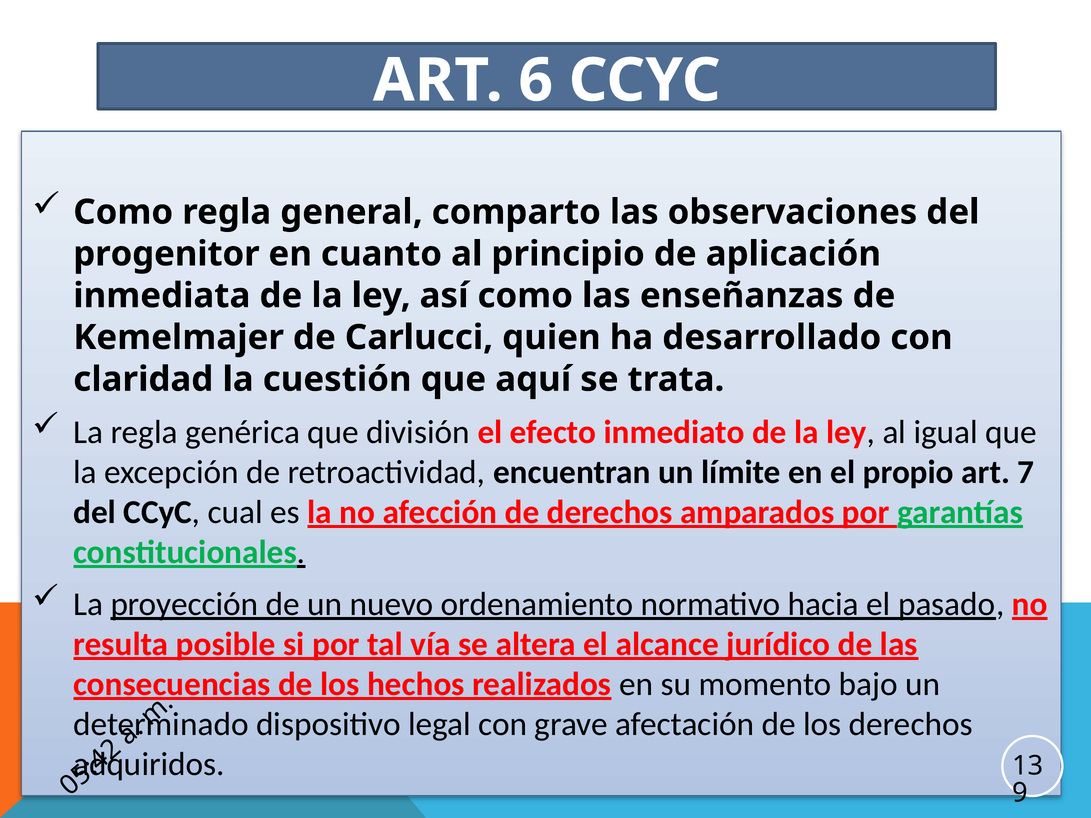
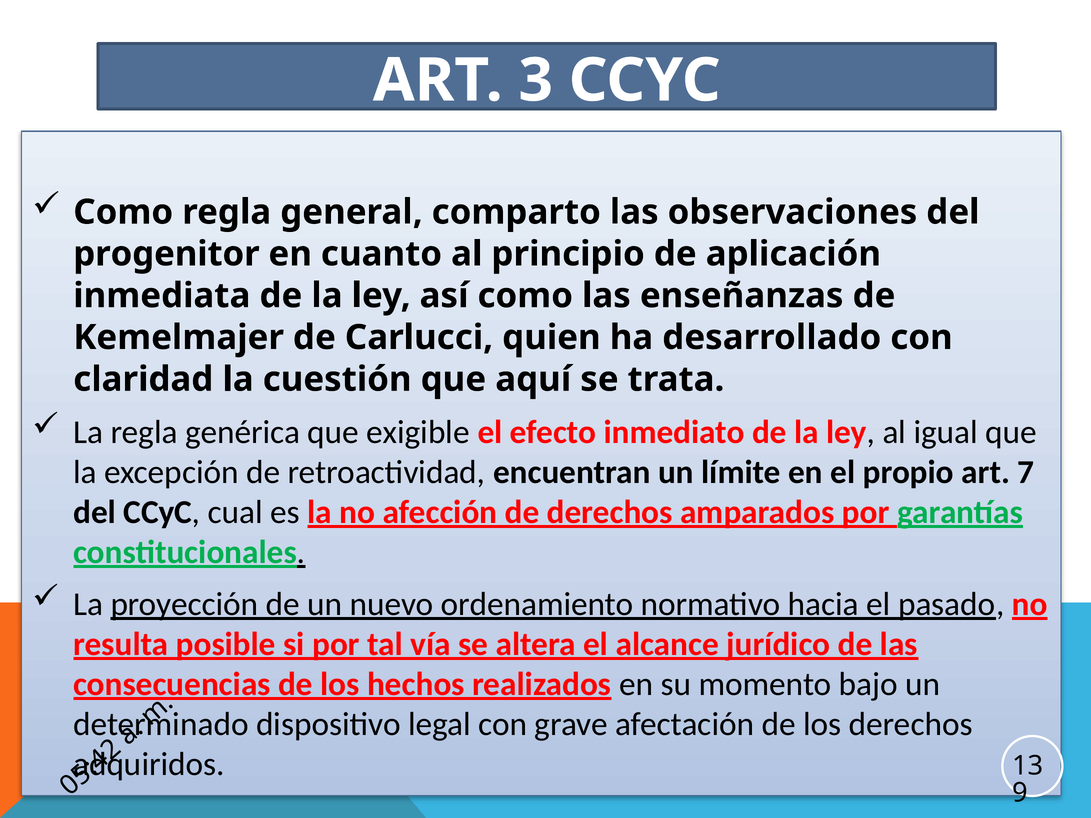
6: 6 -> 3
división: división -> exigible
